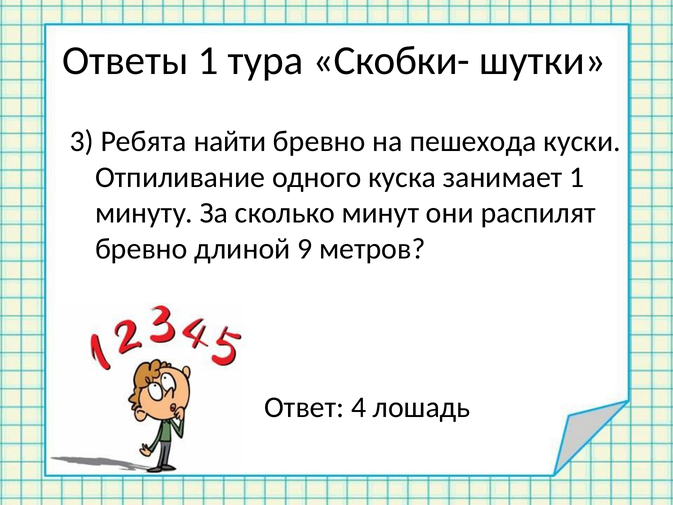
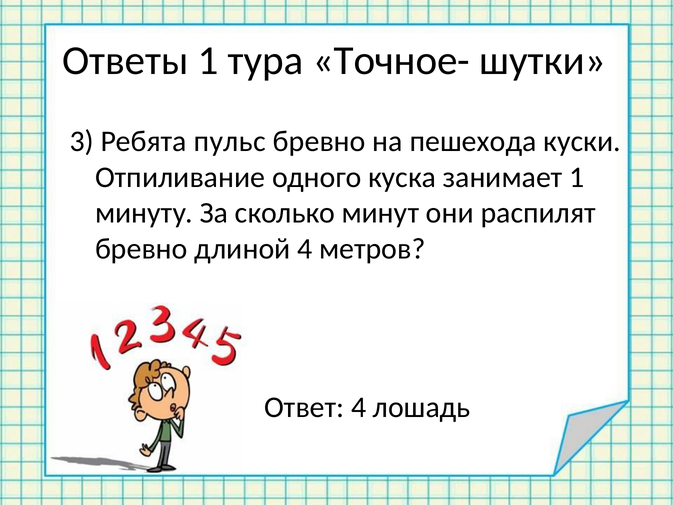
Скобки-: Скобки- -> Точное-
найти: найти -> пульс
длиной 9: 9 -> 4
